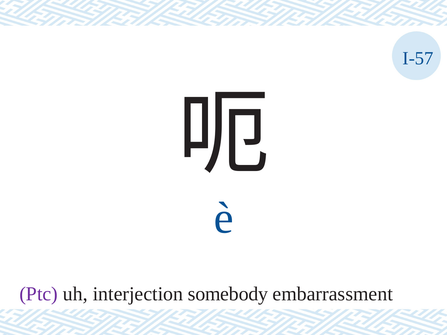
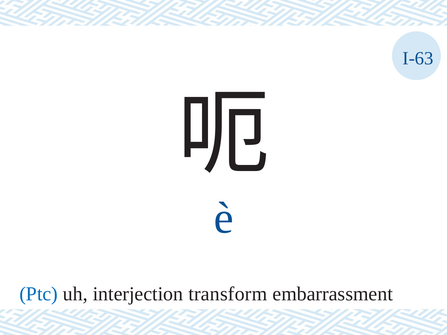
I-57: I-57 -> I-63
Ptc colour: purple -> blue
somebody: somebody -> transform
